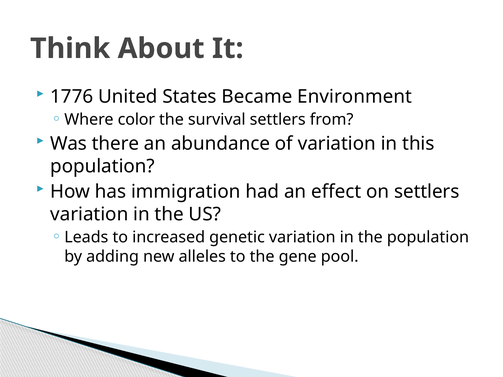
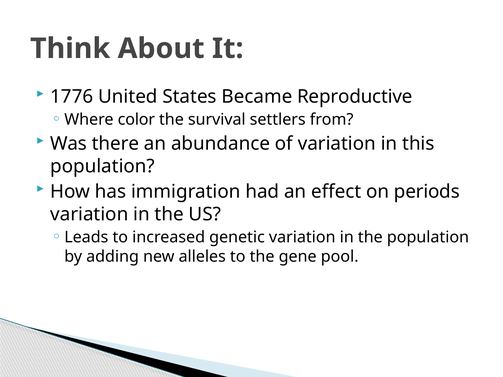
Environment: Environment -> Reproductive
on settlers: settlers -> periods
